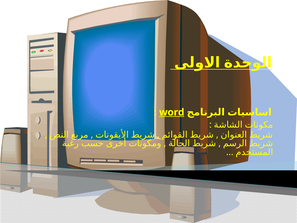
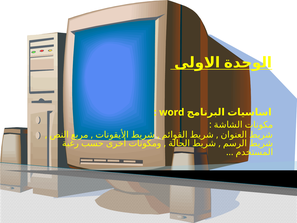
word underline: present -> none
